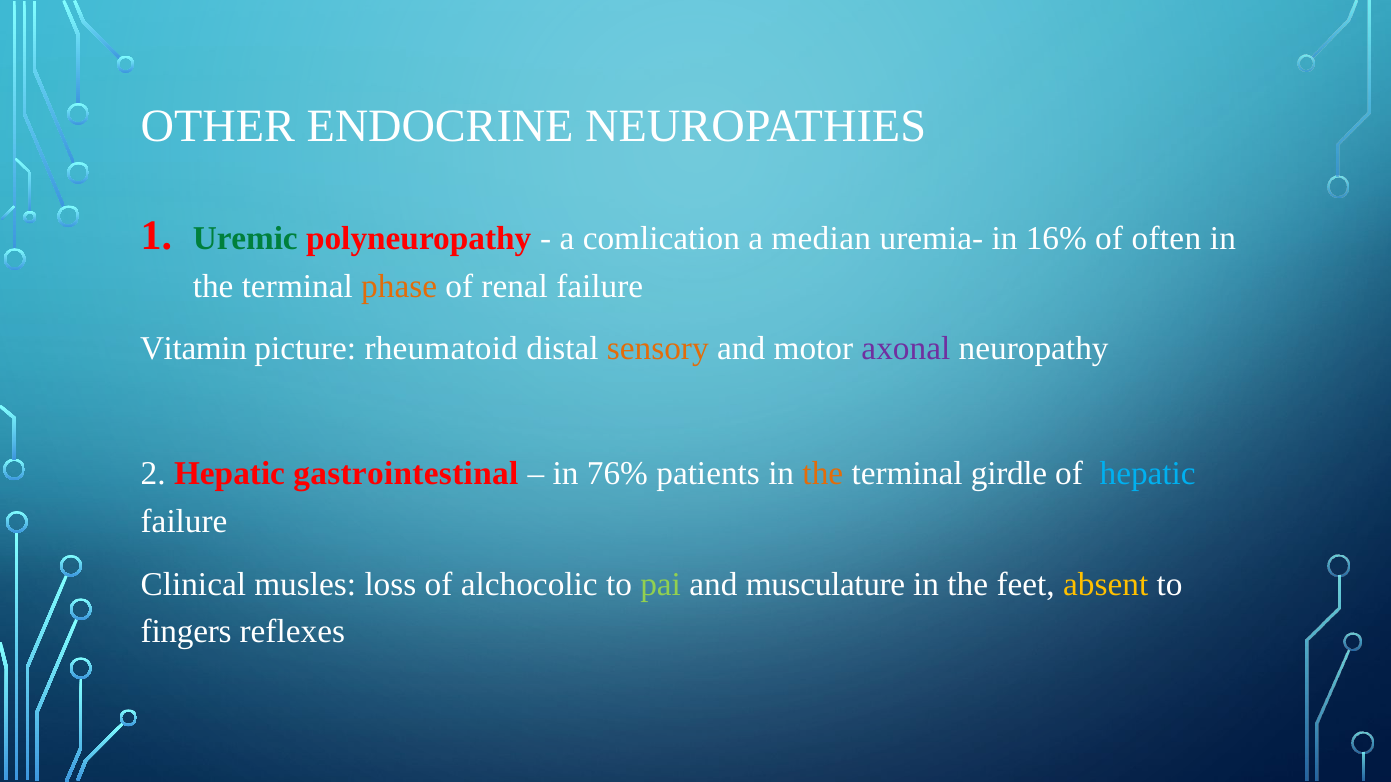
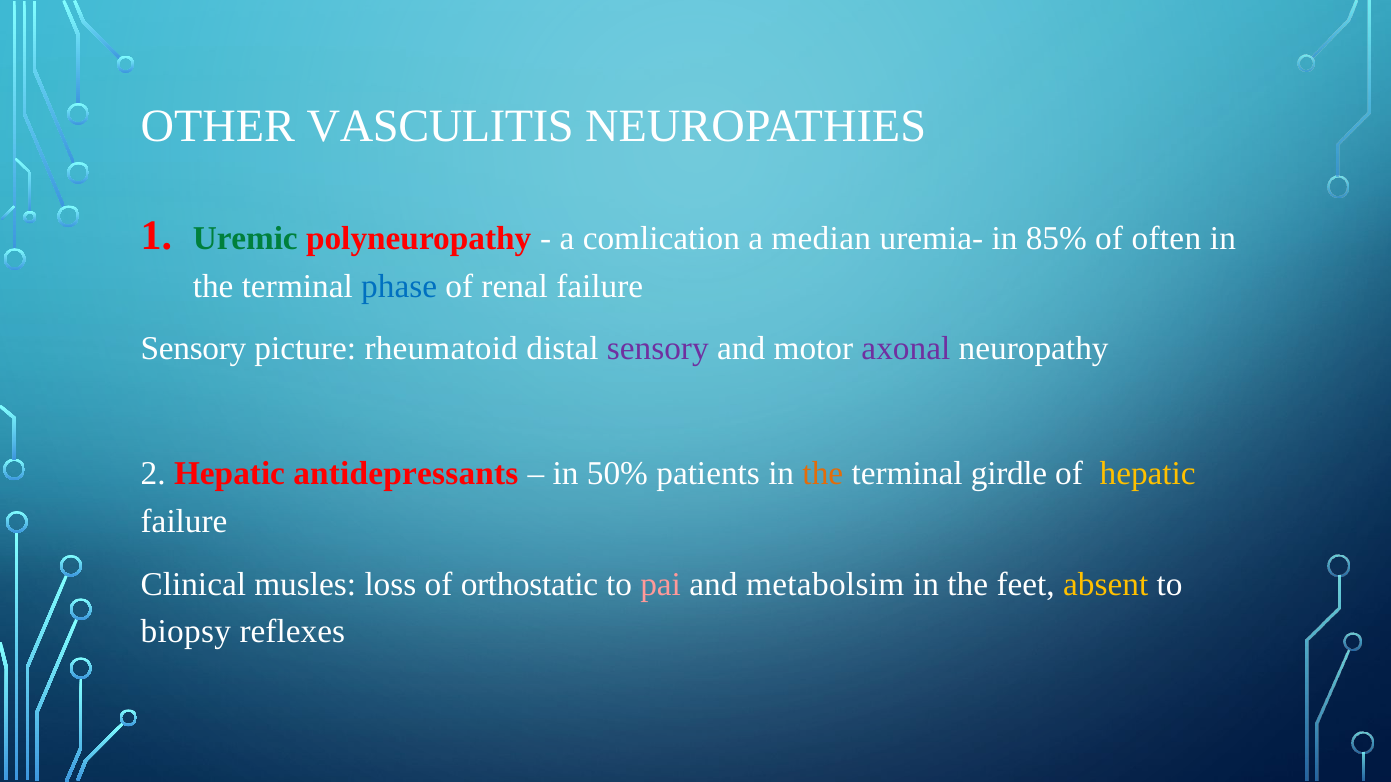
ENDOCRINE: ENDOCRINE -> VASCULITIS
16%: 16% -> 85%
phase colour: orange -> blue
Vitamin at (194, 349): Vitamin -> Sensory
sensory at (658, 349) colour: orange -> purple
gastrointestinal: gastrointestinal -> antidepressants
76%: 76% -> 50%
hepatic at (1148, 474) colour: light blue -> yellow
alchocolic: alchocolic -> orthostatic
pai colour: light green -> pink
musculature: musculature -> metabolsim
fingers: fingers -> biopsy
